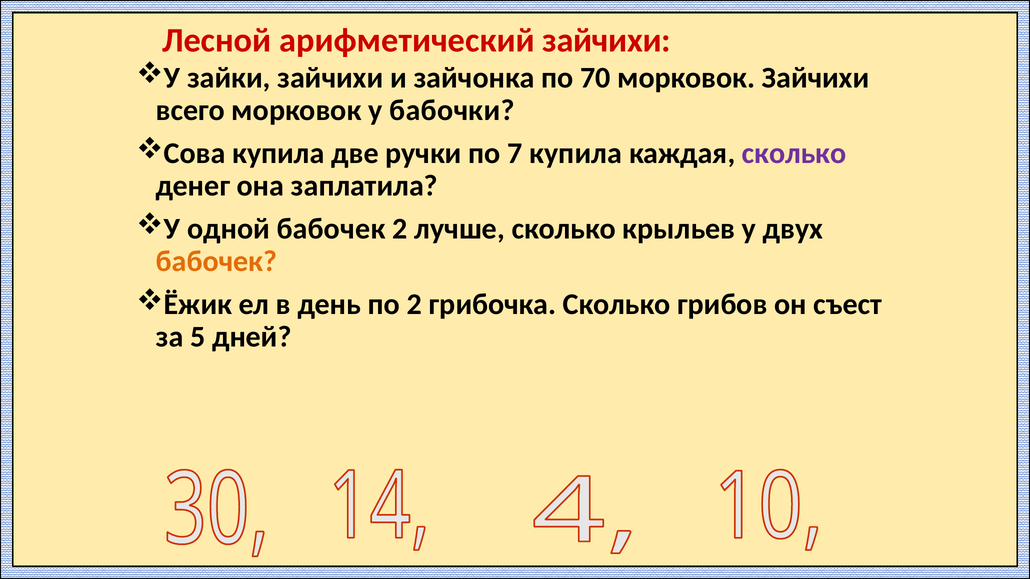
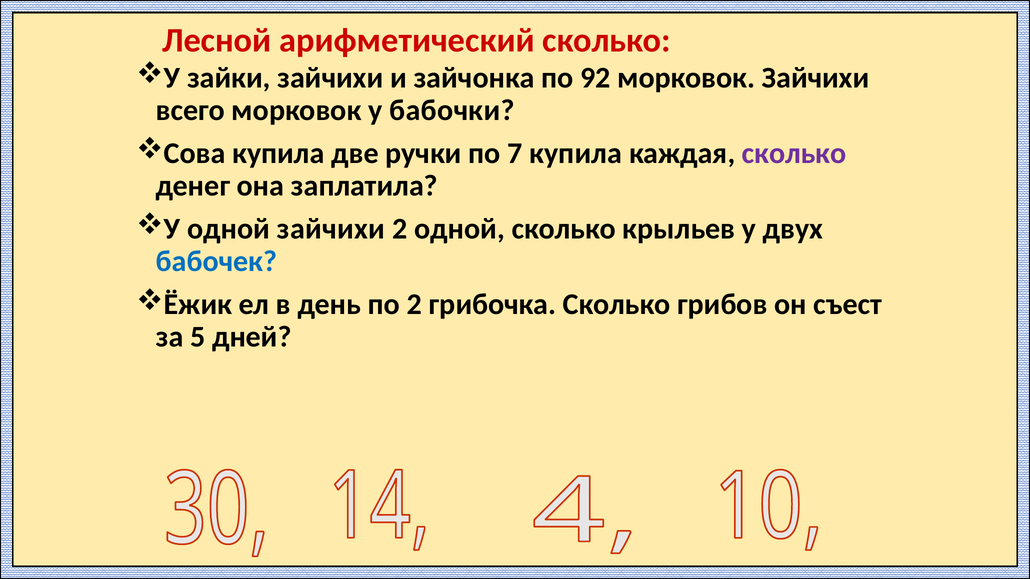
арифметический зайчихи: зайчихи -> сколько
70: 70 -> 92
одной бабочек: бабочек -> зайчихи
2 лучше: лучше -> одной
бабочек at (216, 262) colour: orange -> blue
